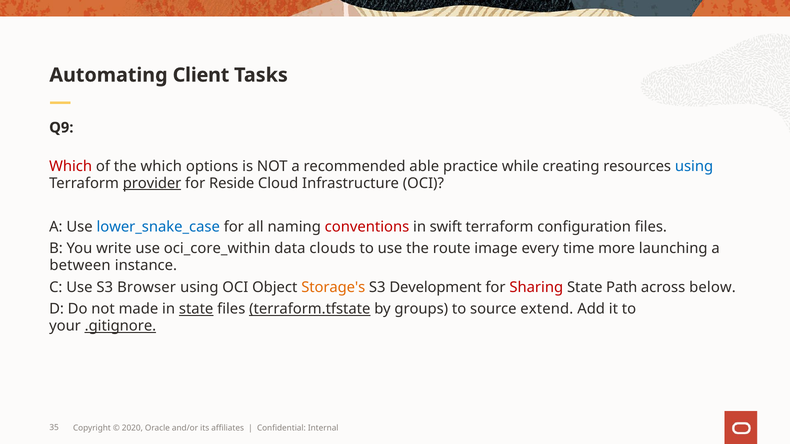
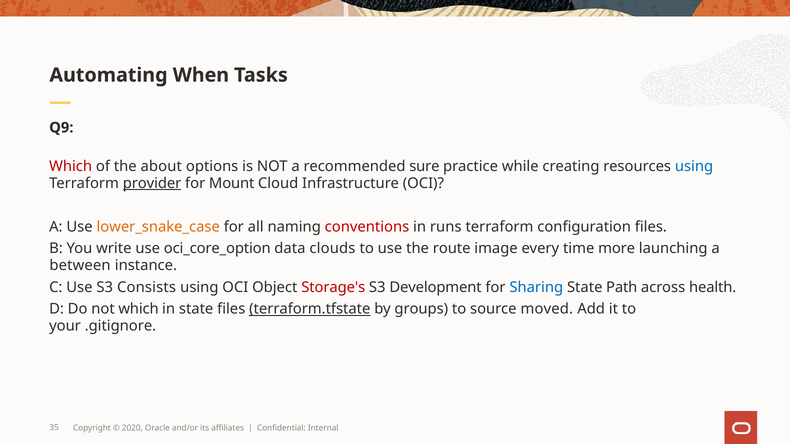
Client: Client -> When
the which: which -> about
able: able -> sure
Reside: Reside -> Mount
lower_snake_case colour: blue -> orange
swift: swift -> runs
oci_core_within: oci_core_within -> oci_core_option
Browser: Browser -> Consists
Storage's colour: orange -> red
Sharing colour: red -> blue
below: below -> health
not made: made -> which
state at (196, 309) underline: present -> none
extend: extend -> moved
.gitignore underline: present -> none
